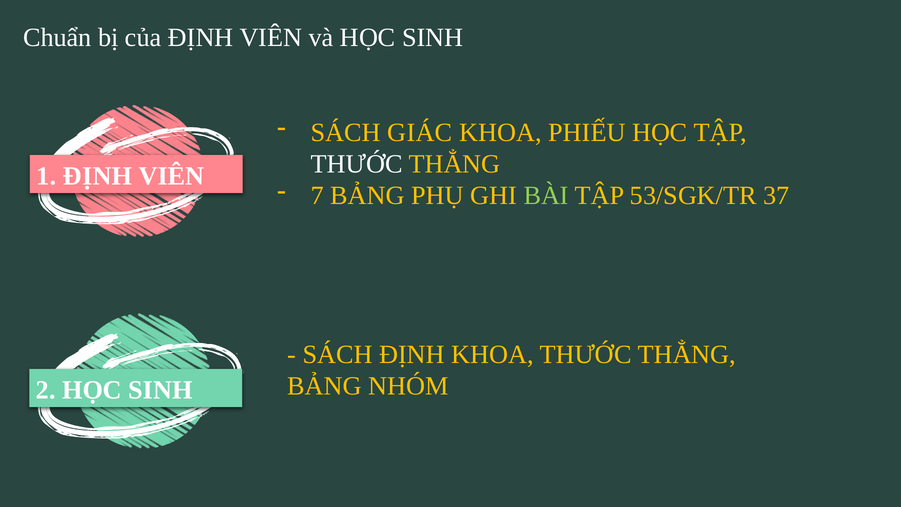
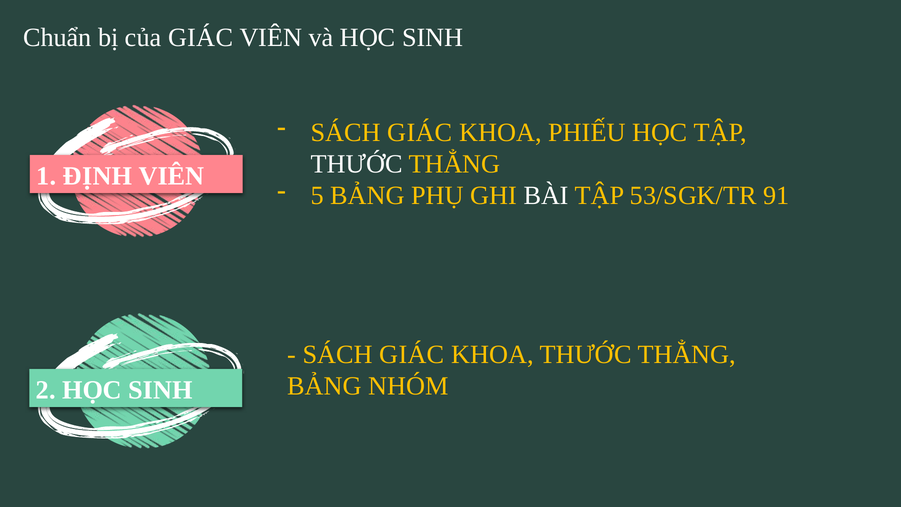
của ĐỊNH: ĐỊNH -> GIÁC
7: 7 -> 5
BÀI colour: light green -> white
37: 37 -> 91
ĐỊNH at (412, 354): ĐỊNH -> GIÁC
